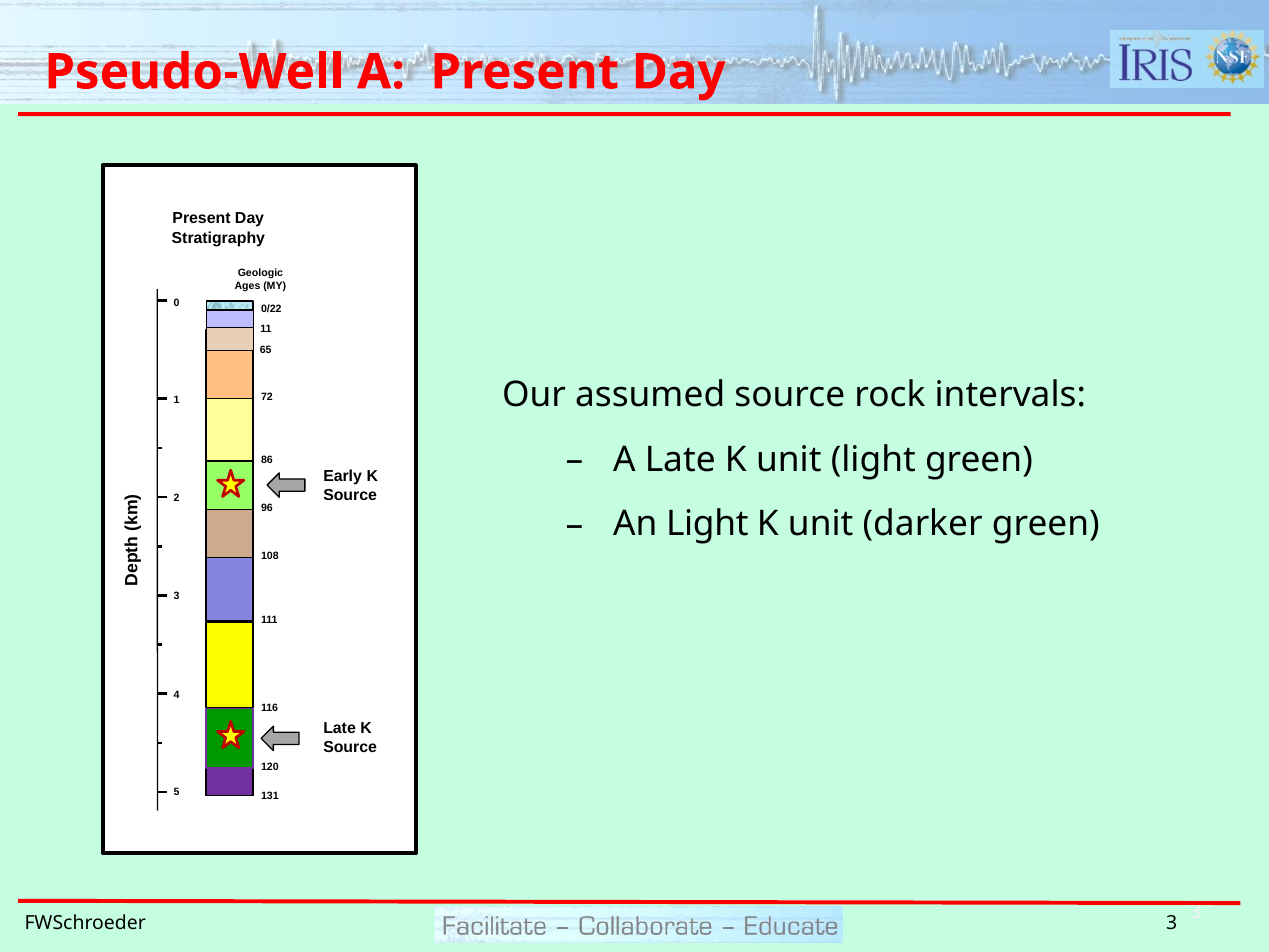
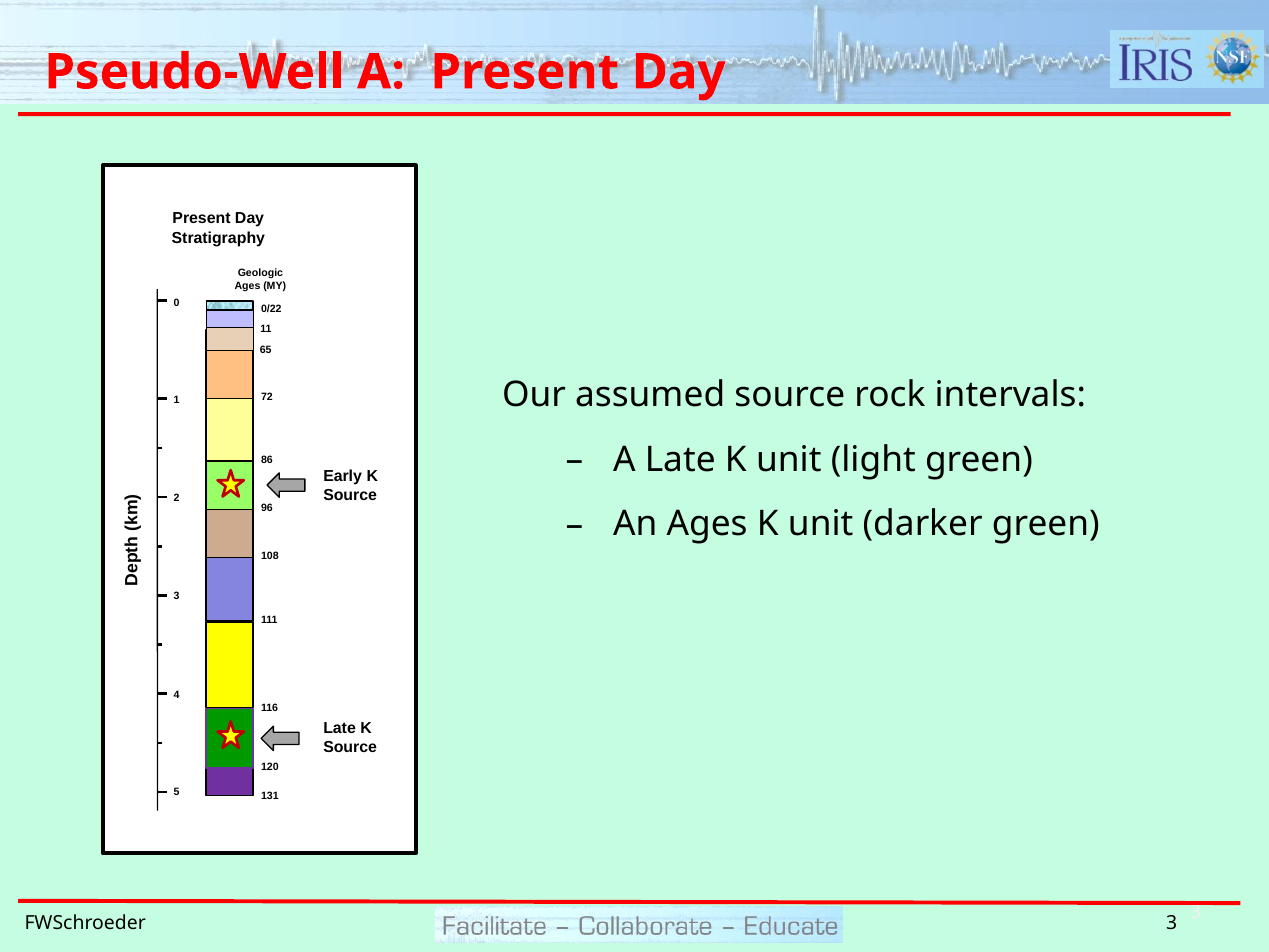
An Light: Light -> Ages
